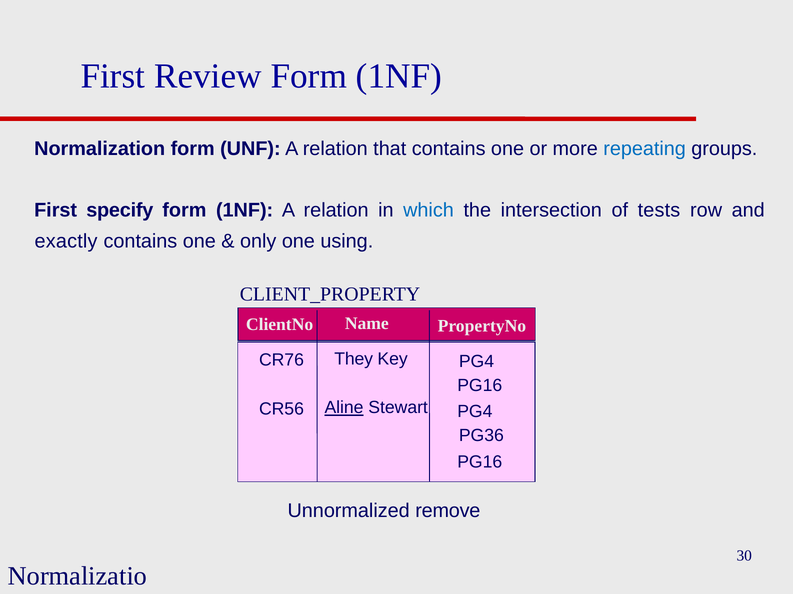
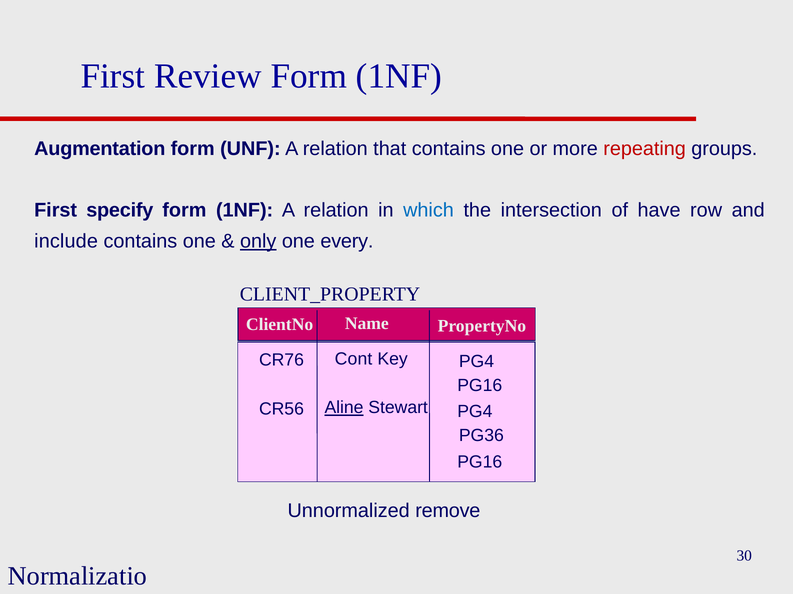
Normalization: Normalization -> Augmentation
repeating colour: blue -> red
tests: tests -> have
exactly: exactly -> include
only underline: none -> present
using: using -> every
They: They -> Cont
